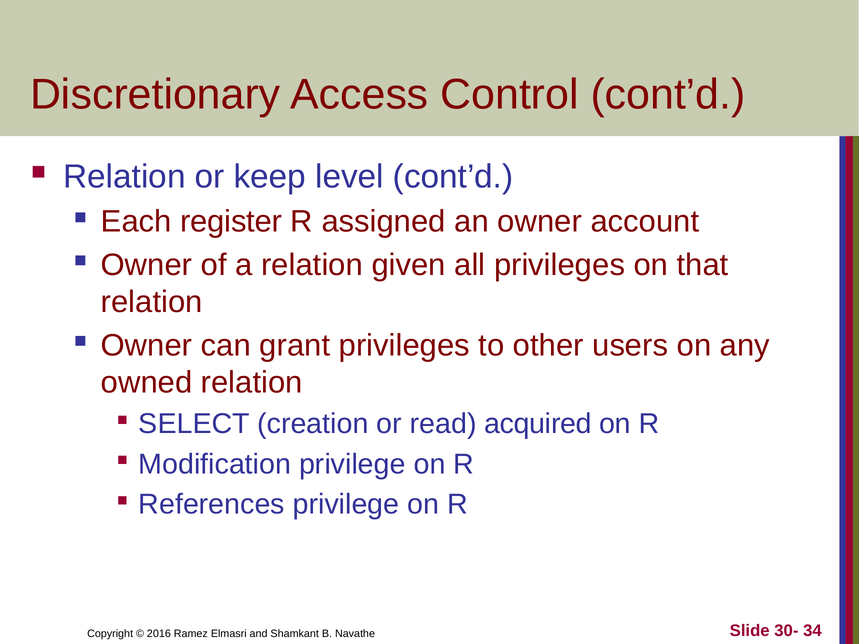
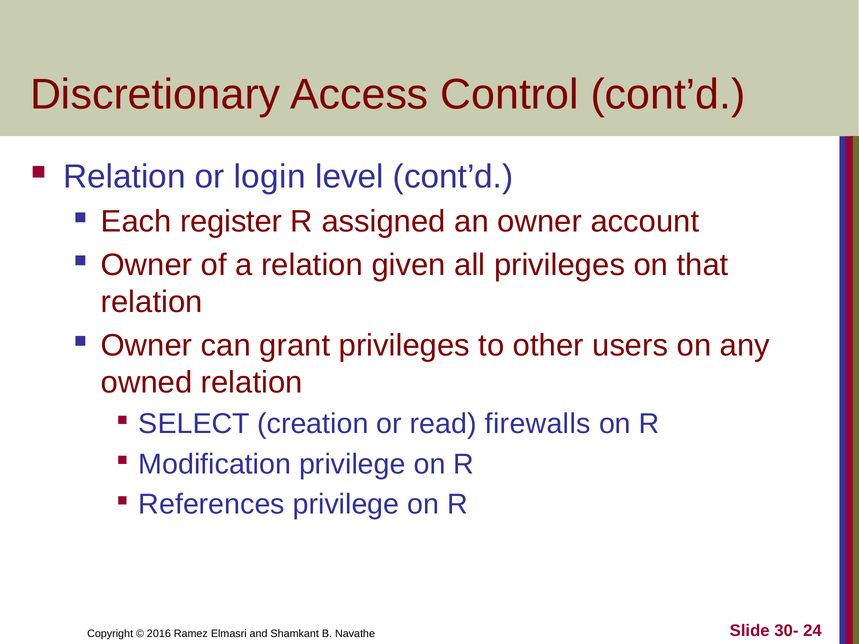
keep: keep -> login
acquired: acquired -> firewalls
34: 34 -> 24
